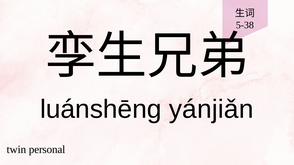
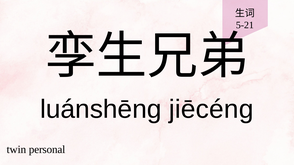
5-38: 5-38 -> 5-21
yánjiǎn: yánjiǎn -> jiēcéng
